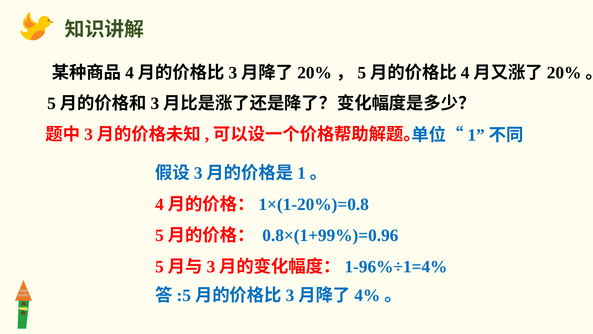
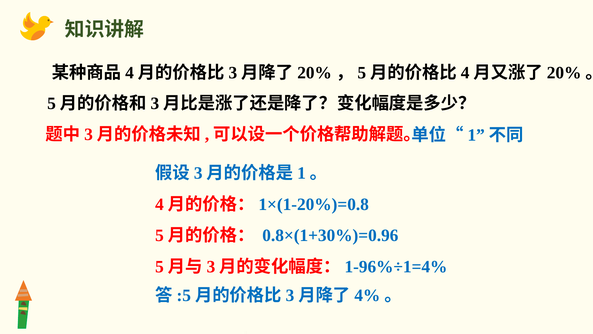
0.8×(1+99%)=0.96: 0.8×(1+99%)=0.96 -> 0.8×(1+30%)=0.96
